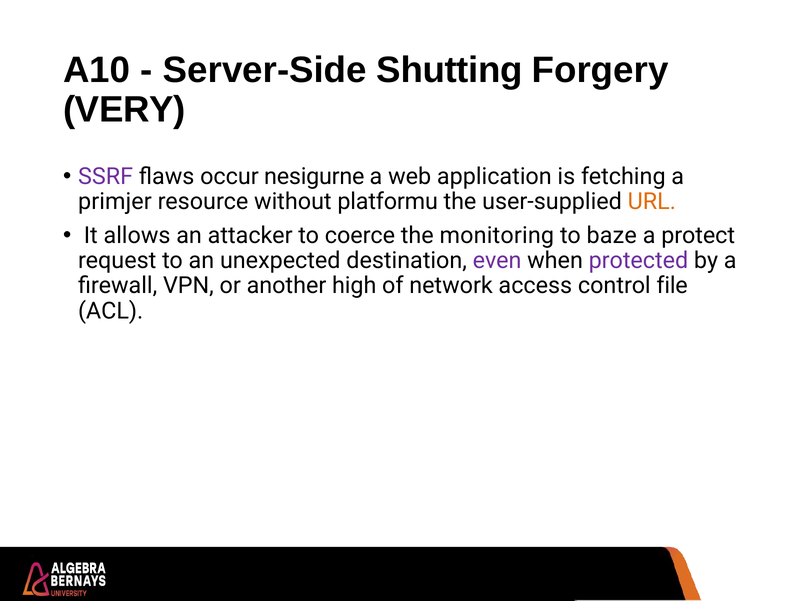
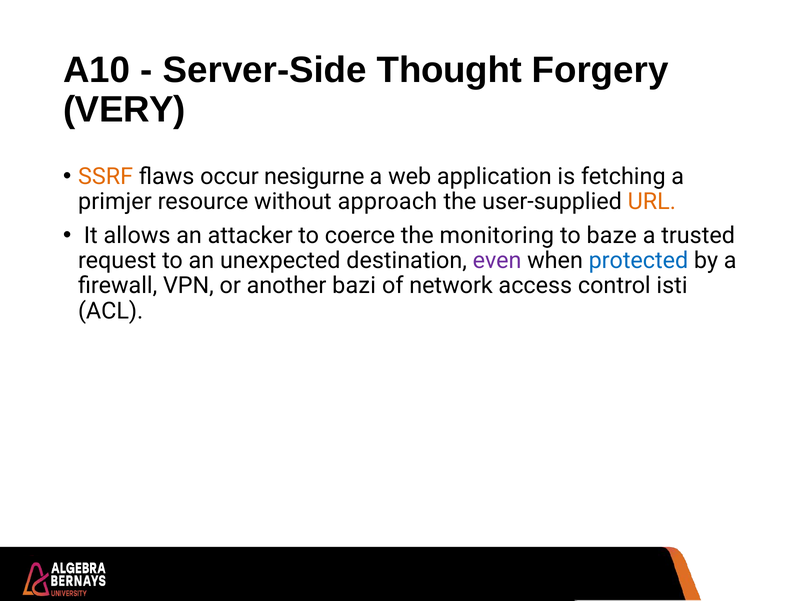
Shutting: Shutting -> Thought
SSRF colour: purple -> orange
platformu: platformu -> approach
protect: protect -> trusted
protected colour: purple -> blue
high: high -> bazi
file: file -> isti
